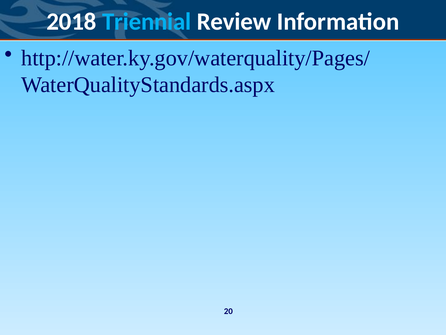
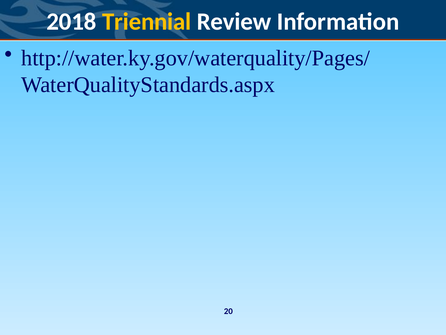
Triennial colour: light blue -> yellow
